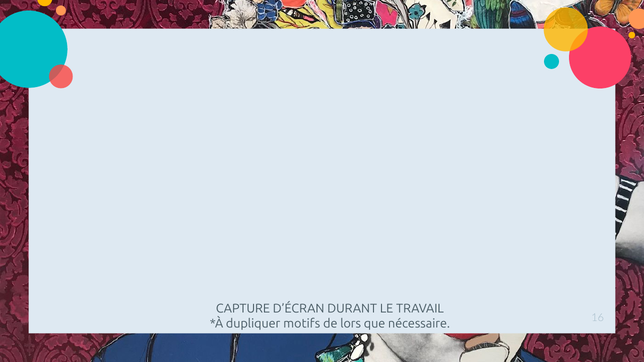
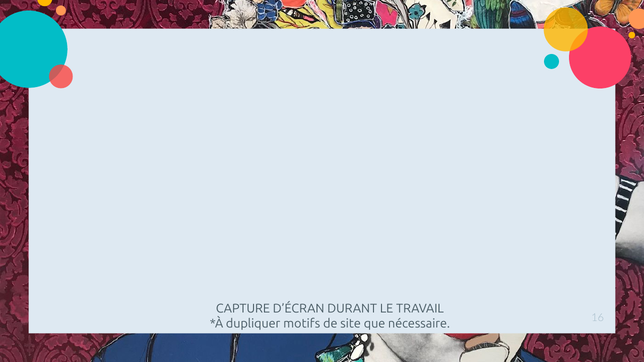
lors: lors -> site
